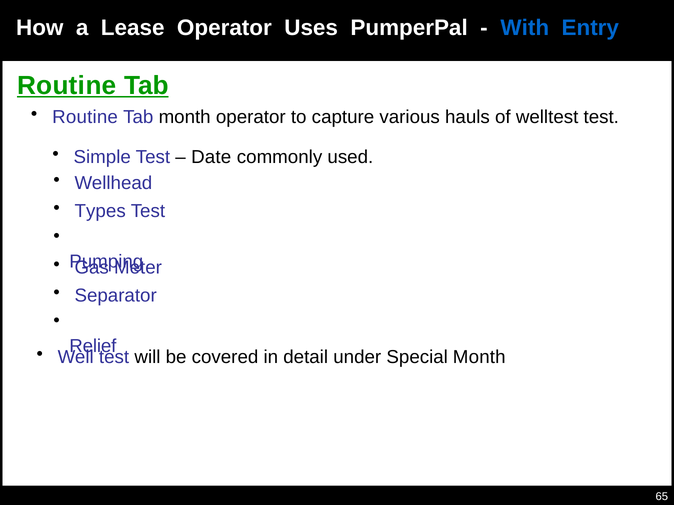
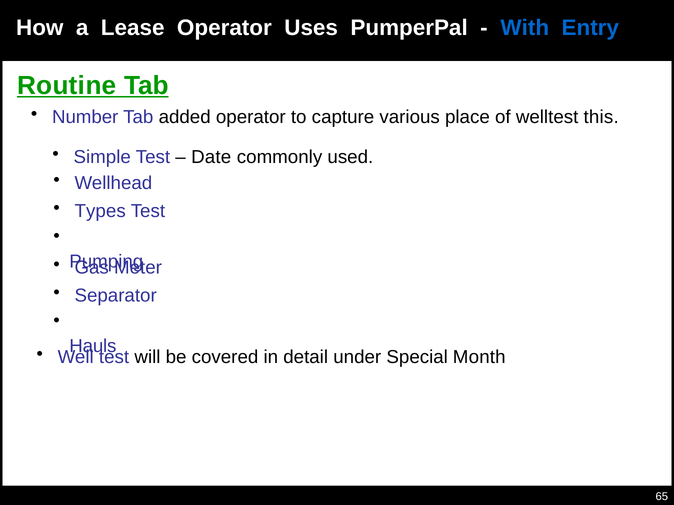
Routine at (85, 117): Routine -> Number
Tab month: month -> added
hauls: hauls -> place
welltest test: test -> this
Relief: Relief -> Hauls
